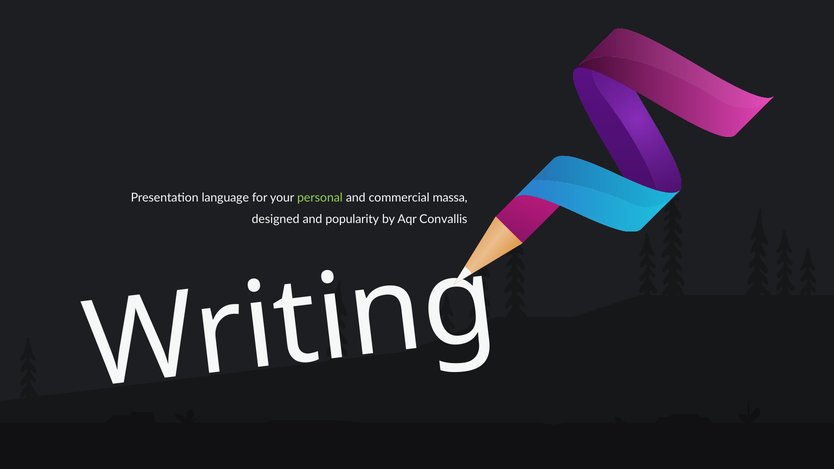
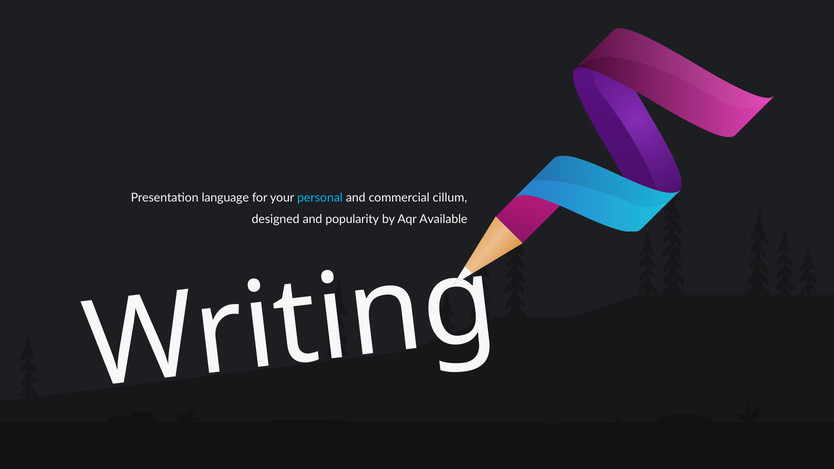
personal colour: light green -> light blue
massa: massa -> cillum
Convallis: Convallis -> Available
